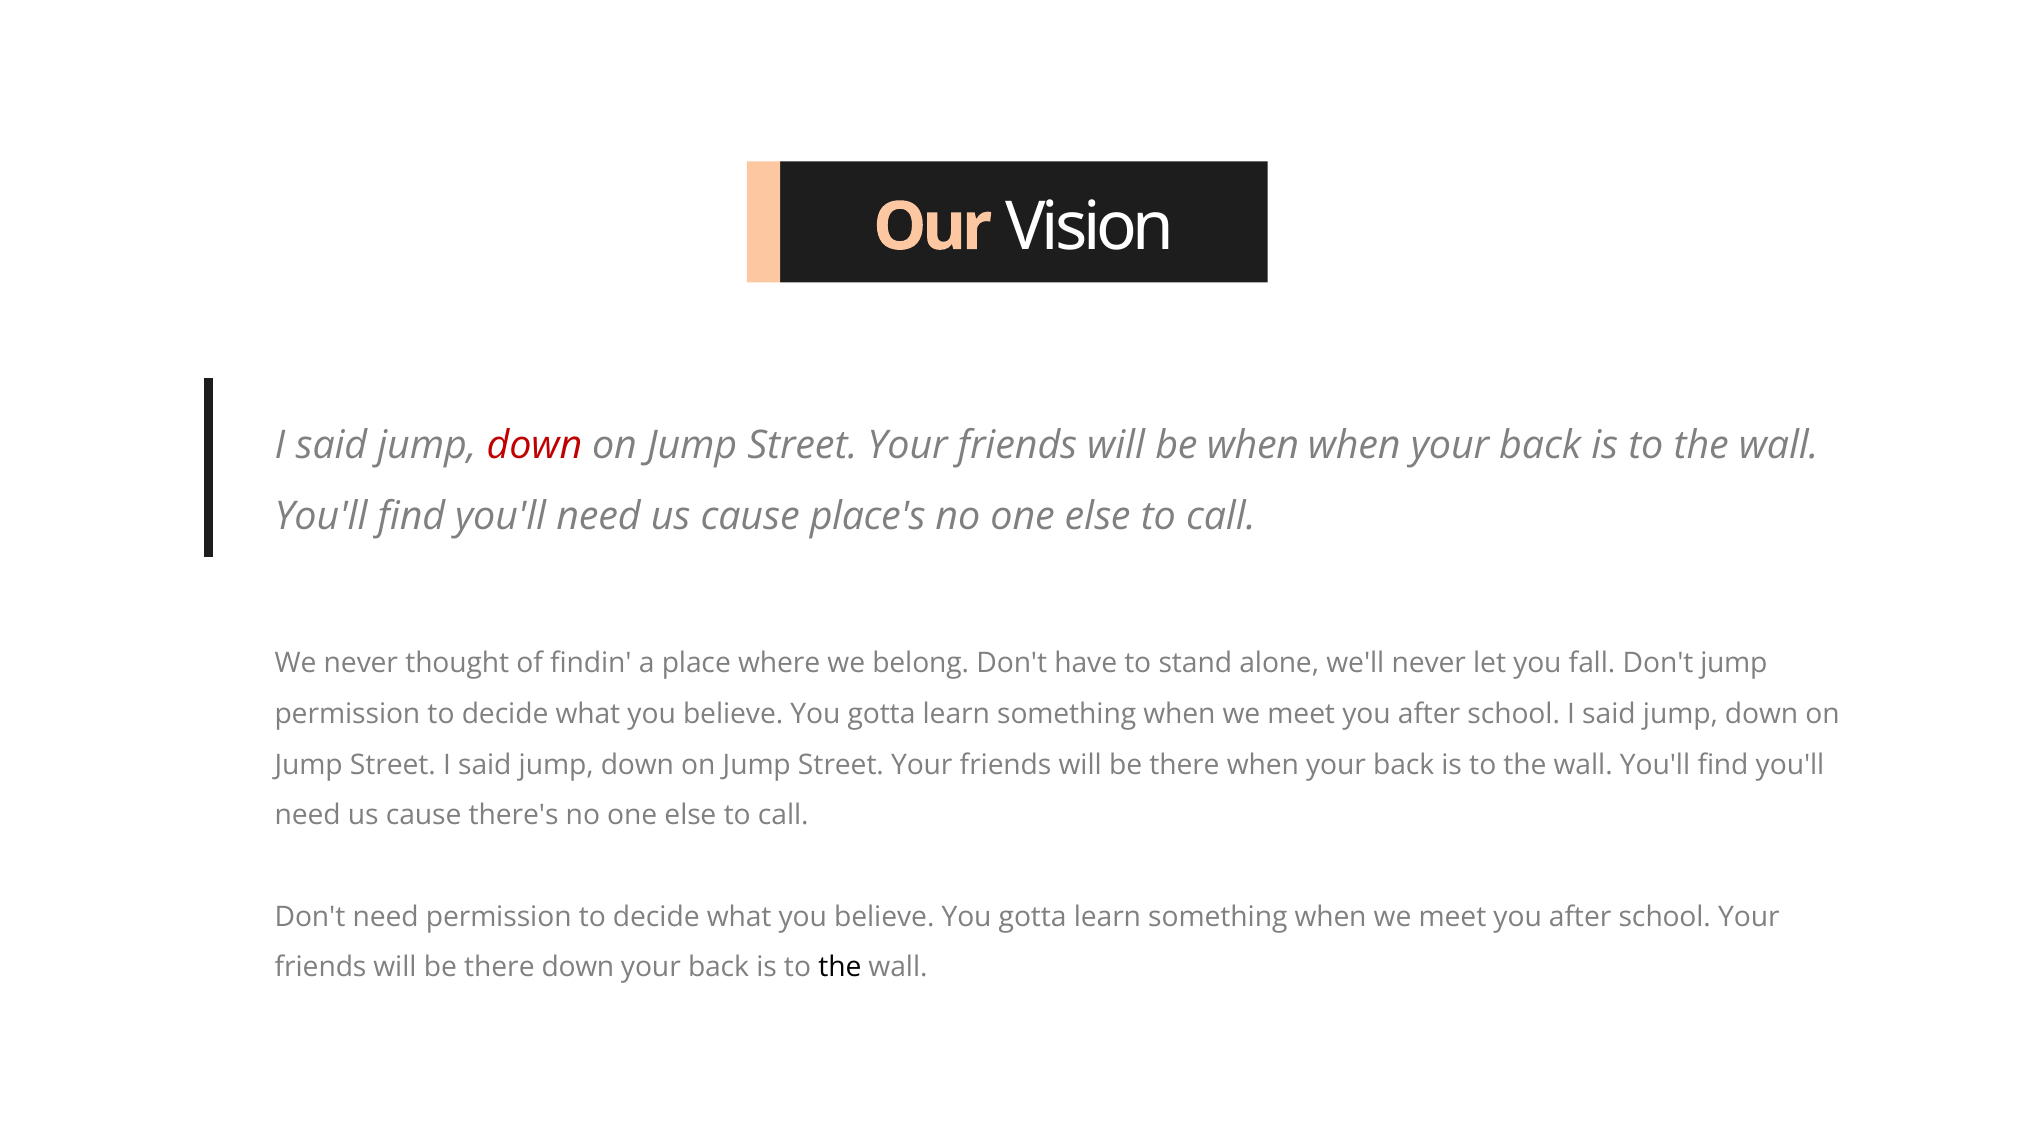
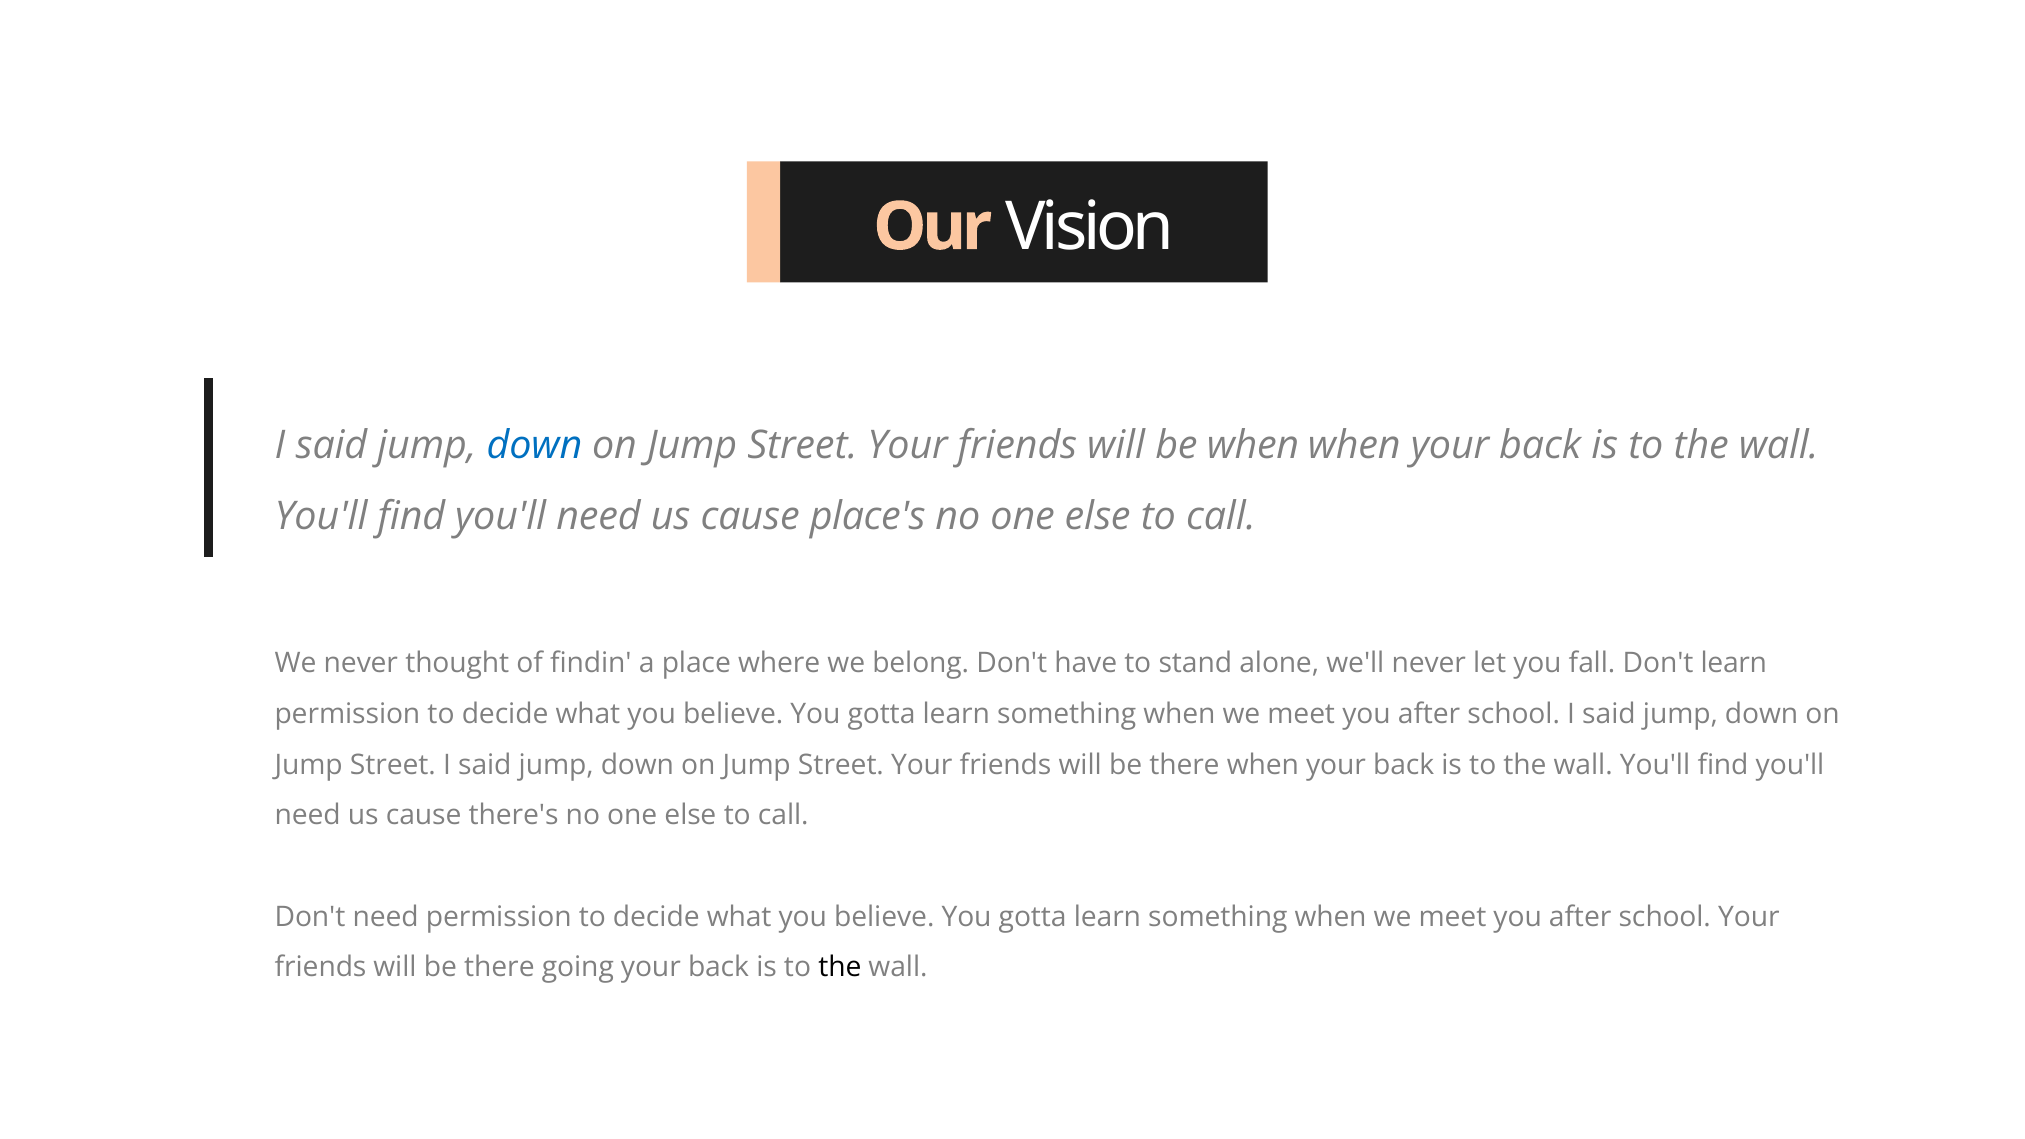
down at (534, 445) colour: red -> blue
Don't jump: jump -> learn
there down: down -> going
